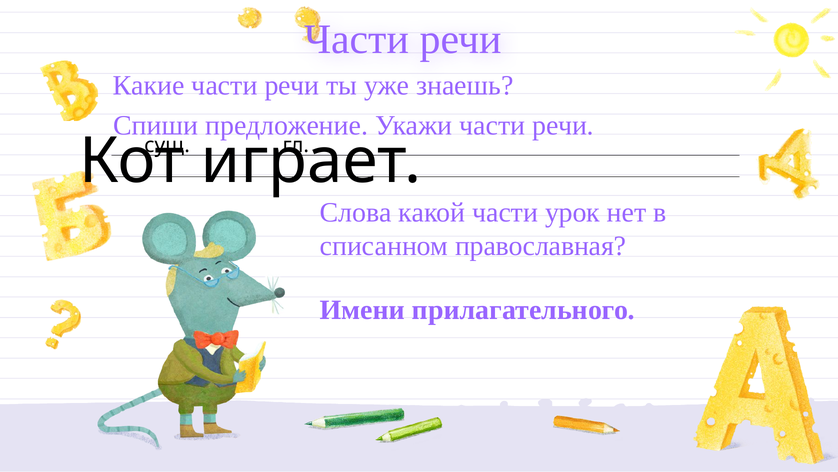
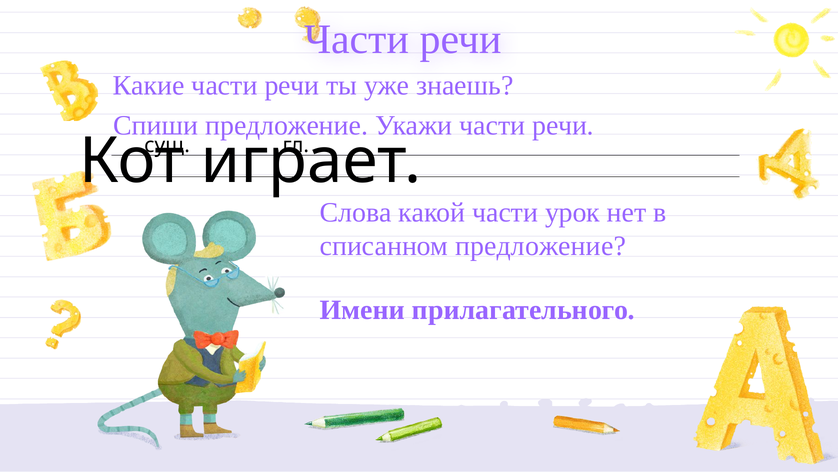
списанном православная: православная -> предложение
